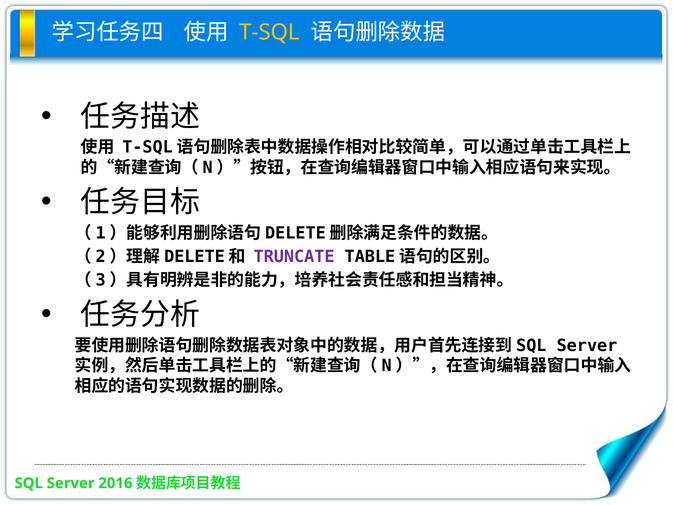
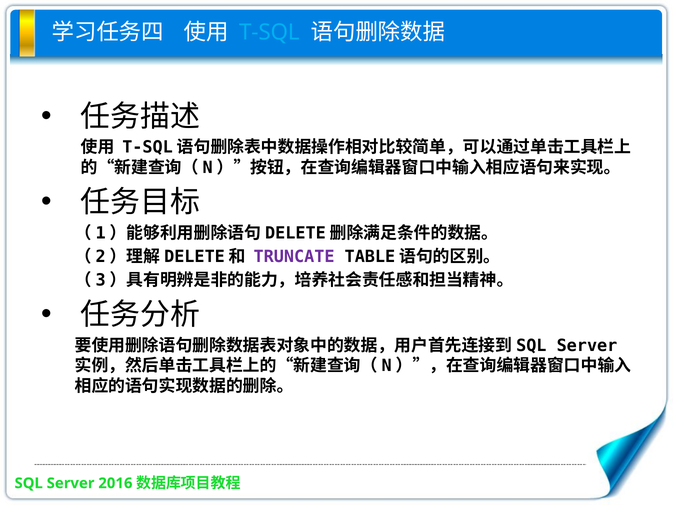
T-SQL colour: yellow -> light blue
